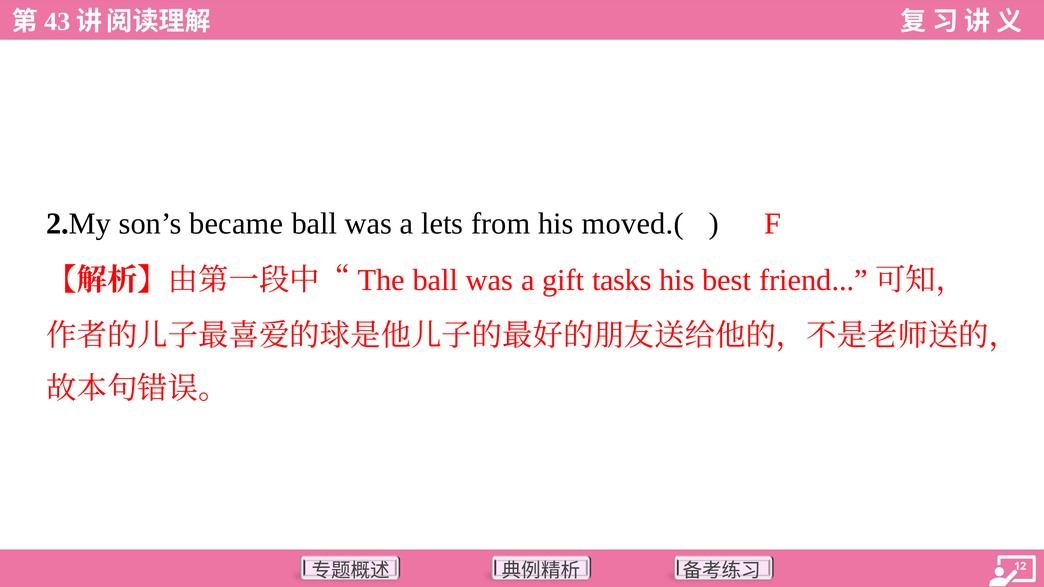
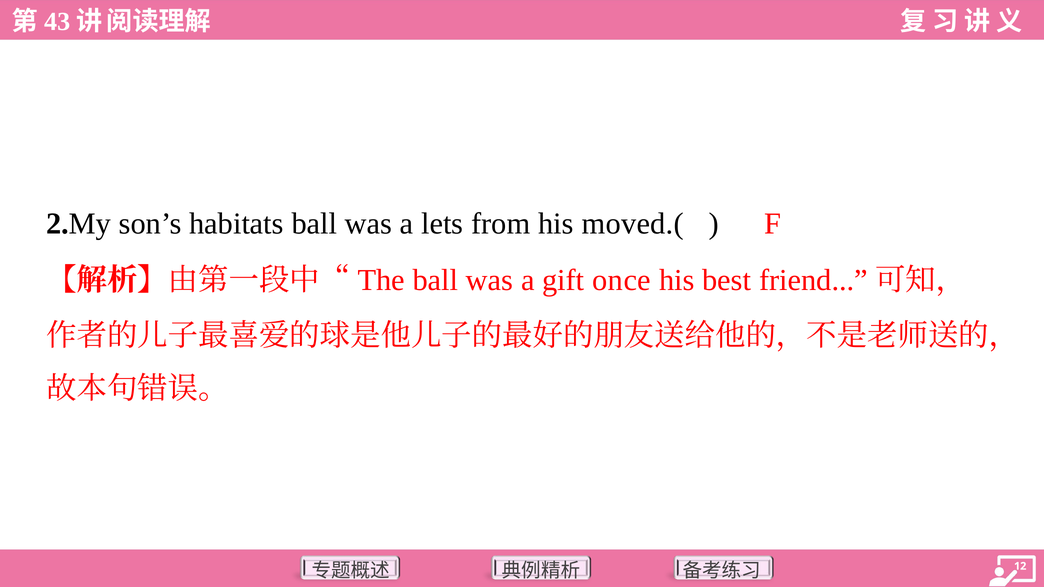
became: became -> habitats
tasks: tasks -> once
